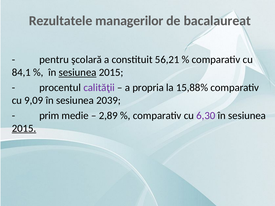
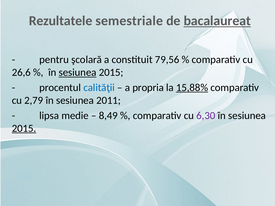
managerilor: managerilor -> semestriale
bacalaureat underline: none -> present
56,21: 56,21 -> 79,56
84,1: 84,1 -> 26,6
calităţii colour: purple -> blue
15,88% underline: none -> present
9,09: 9,09 -> 2,79
2039: 2039 -> 2011
prim: prim -> lipsa
2,89: 2,89 -> 8,49
